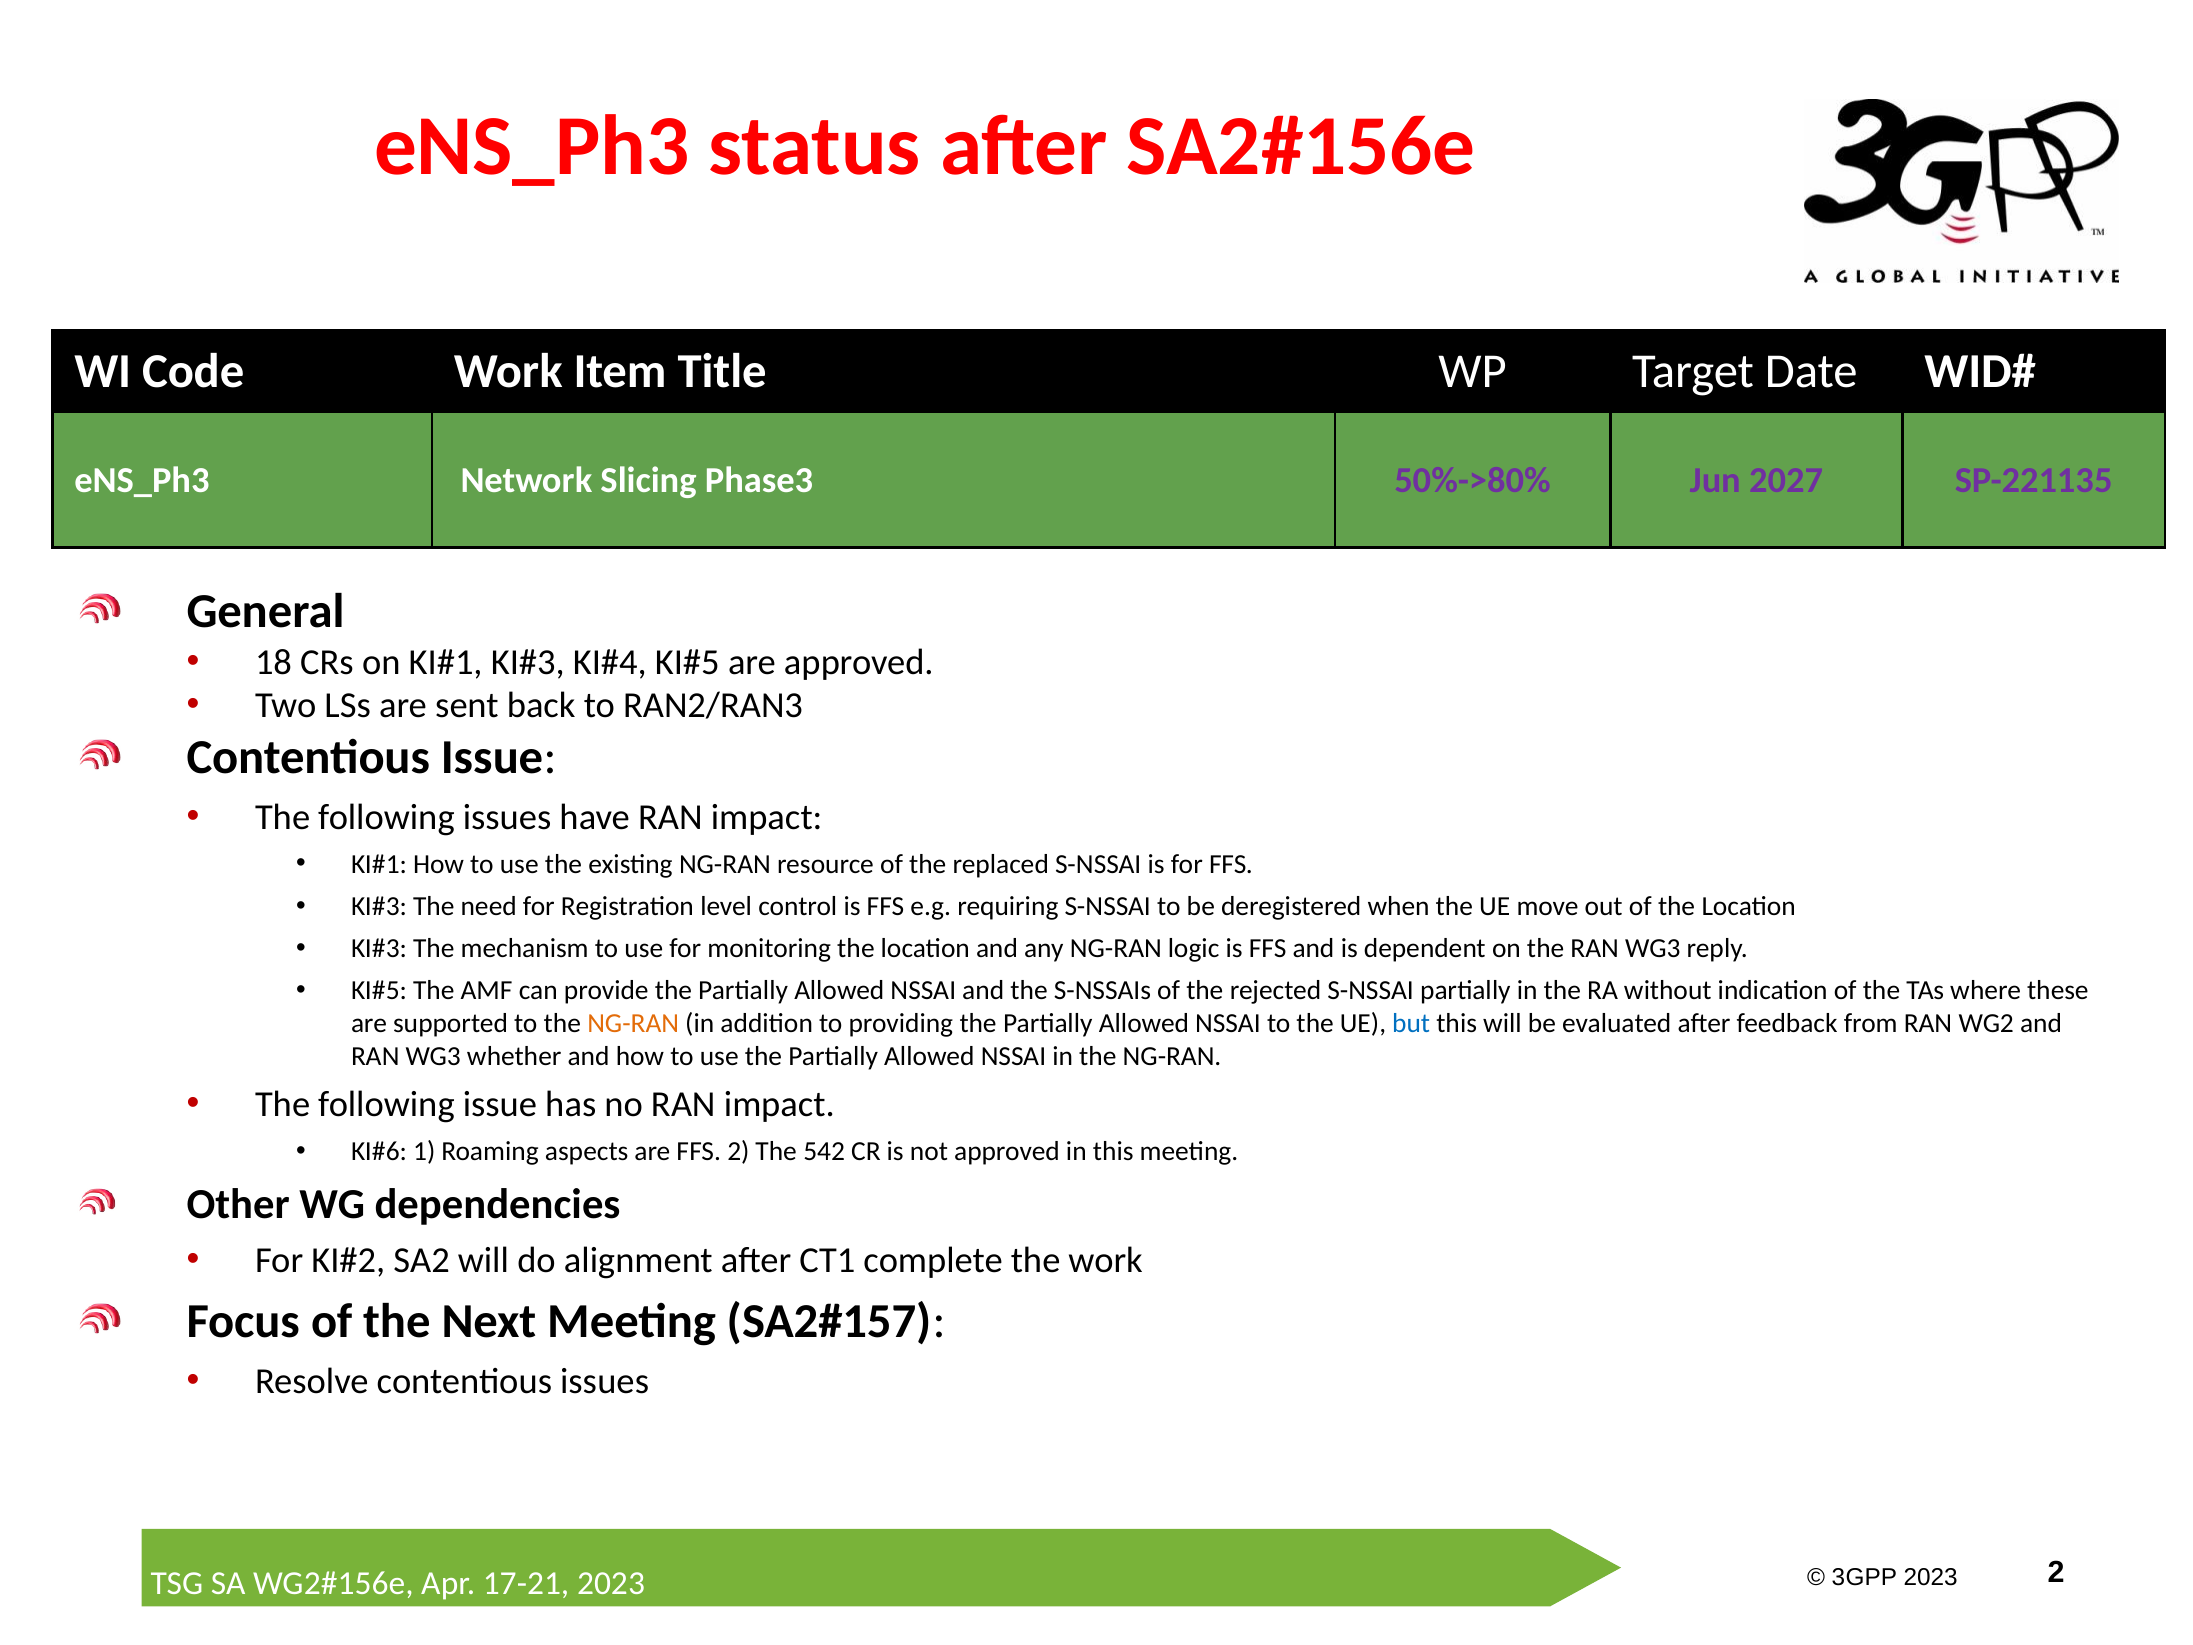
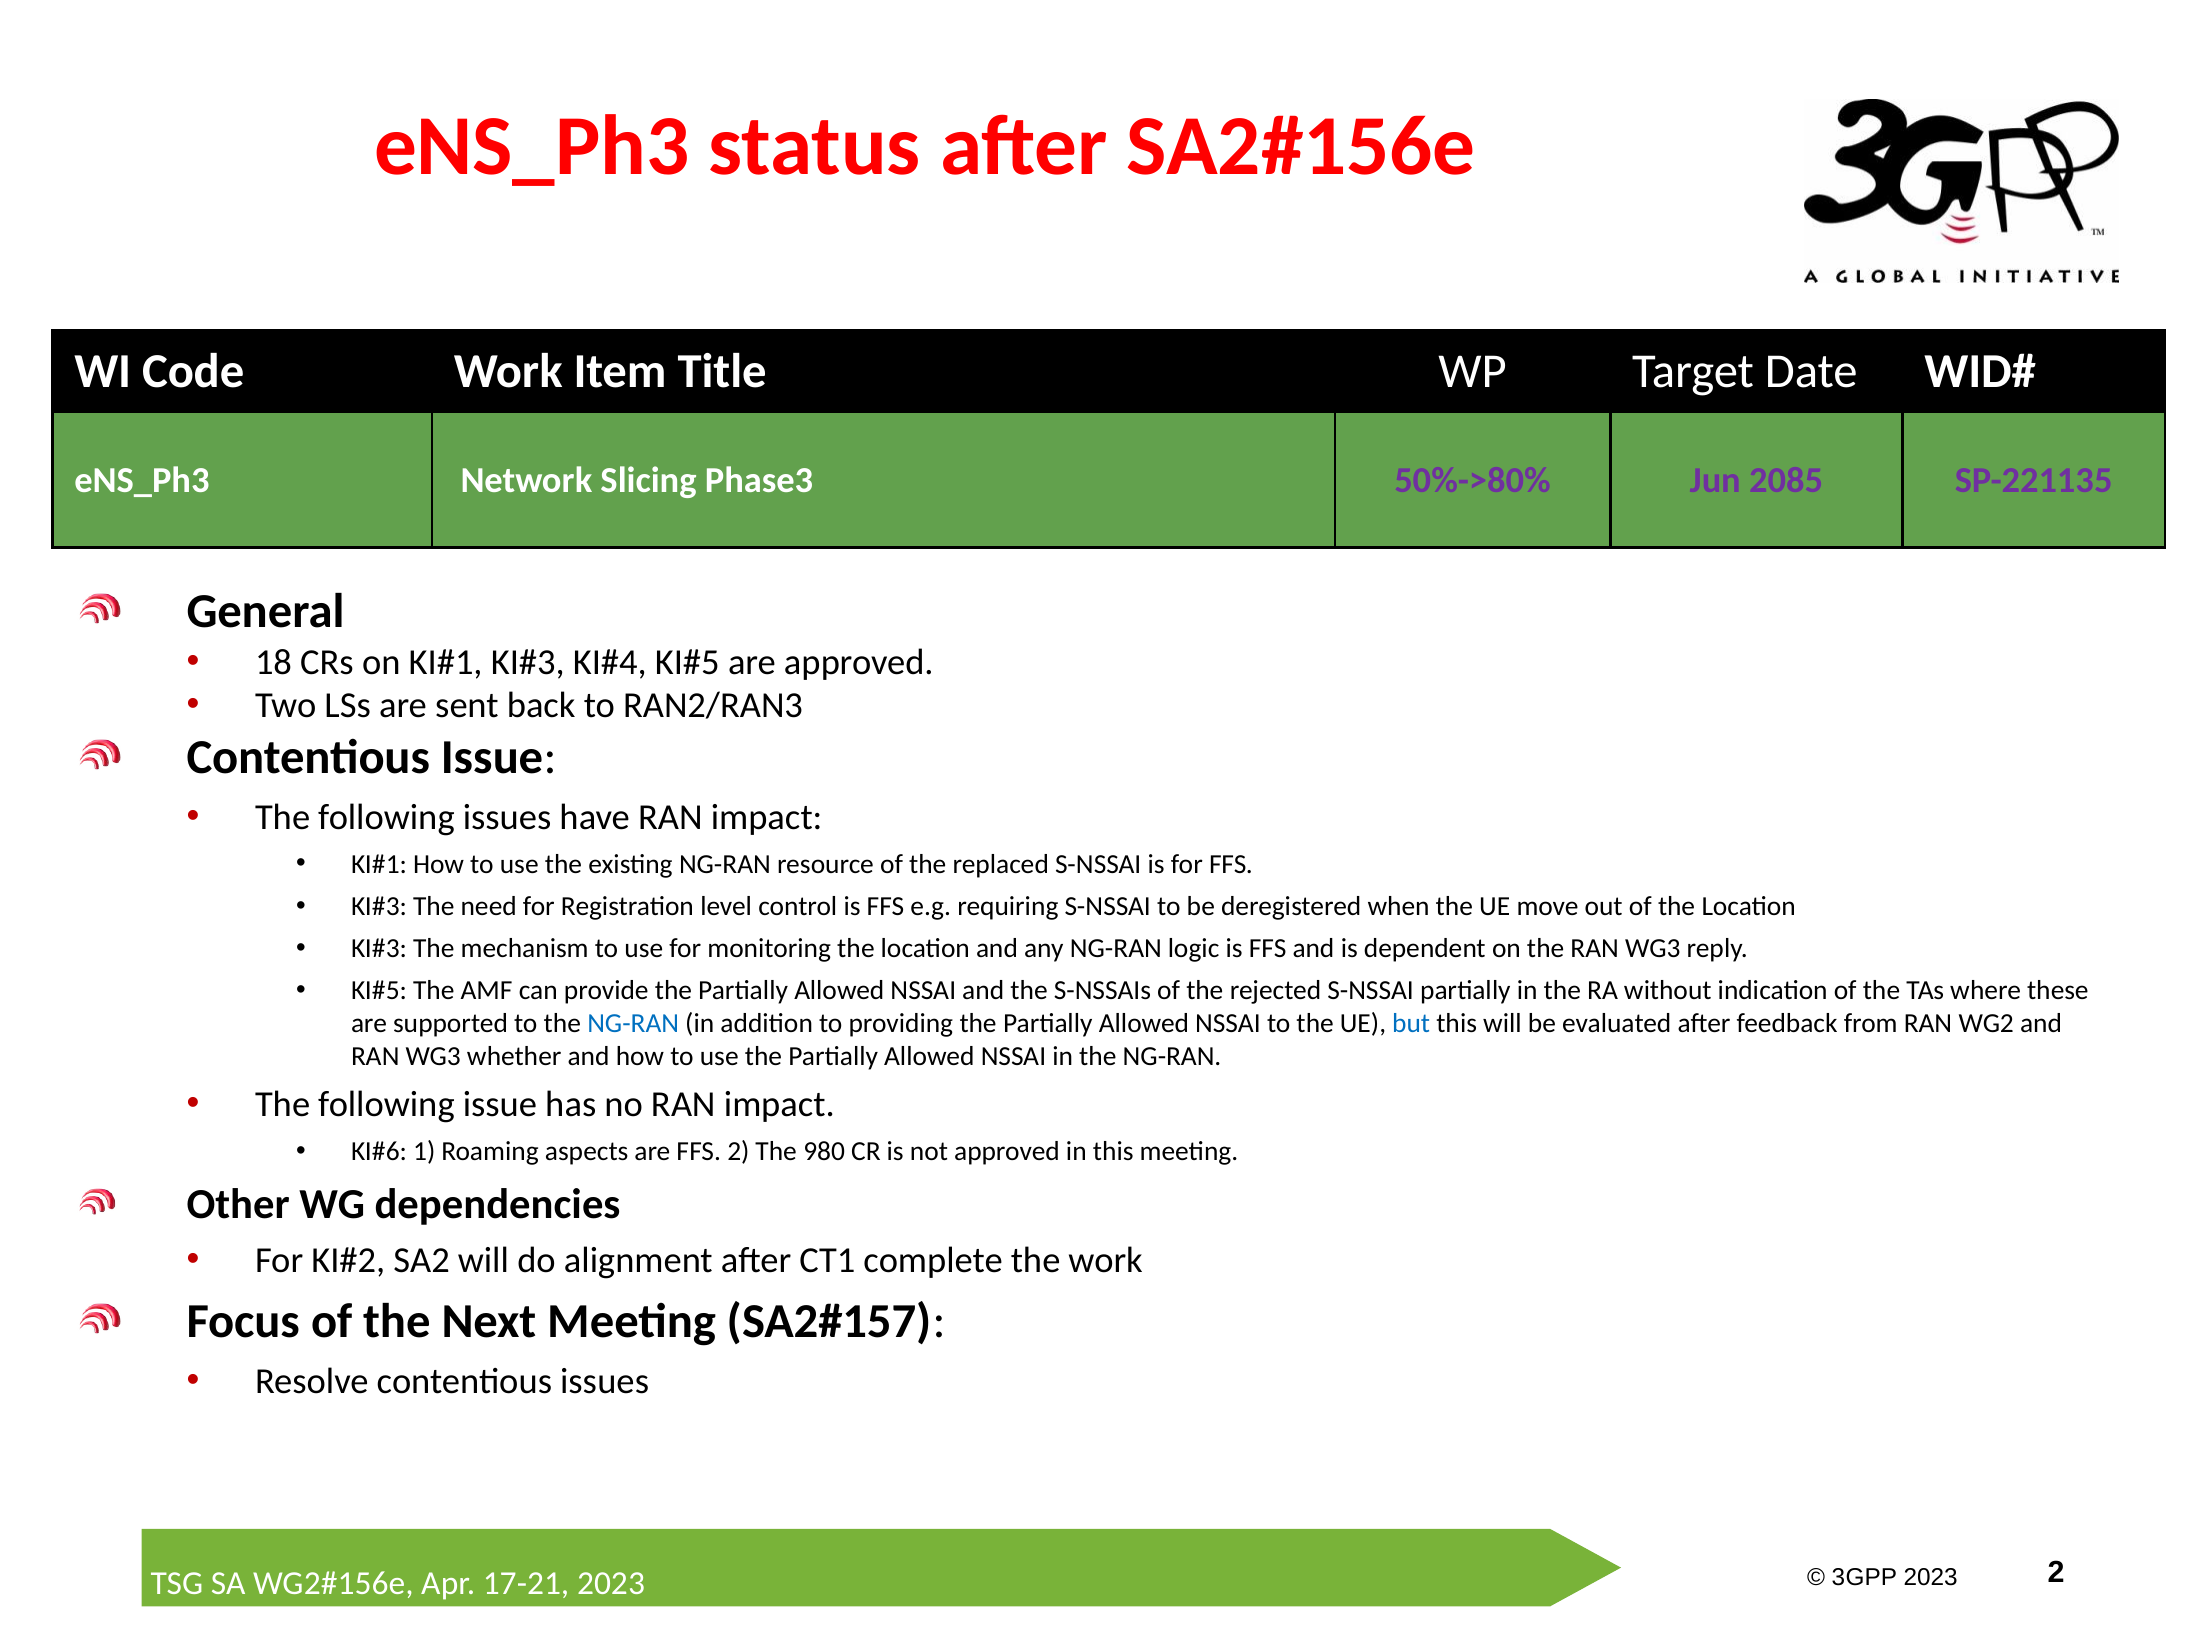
2027: 2027 -> 2085
NG-RAN at (633, 1024) colour: orange -> blue
542: 542 -> 980
